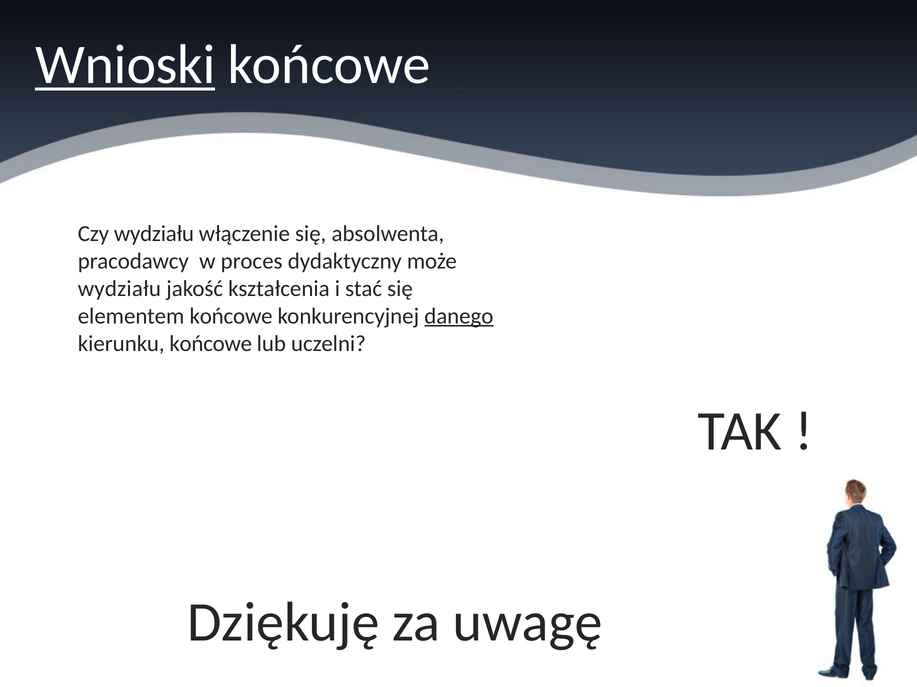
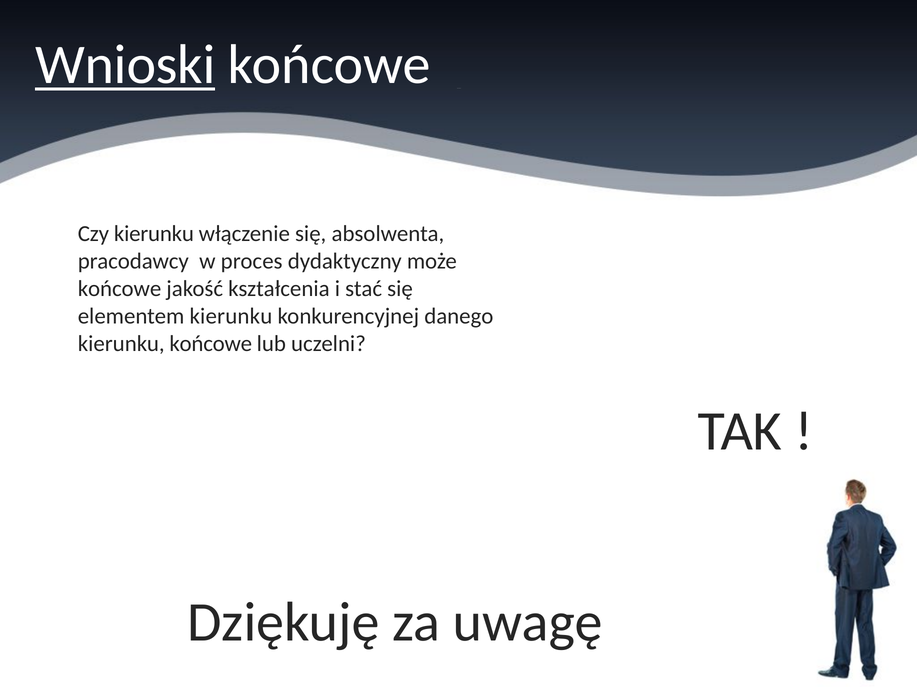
Czy wydziału: wydziału -> kierunku
wydziału at (119, 289): wydziału -> końcowe
elementem końcowe: końcowe -> kierunku
danego underline: present -> none
